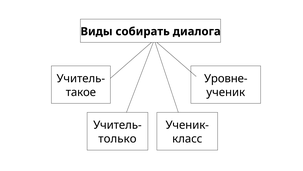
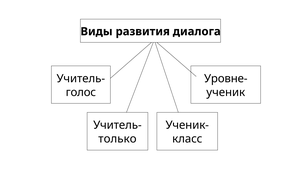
собирать: собирать -> развития
такое: такое -> голос
